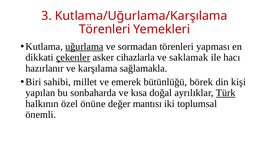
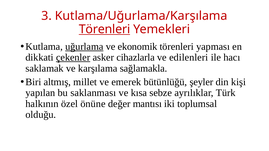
Törenleri at (104, 29) underline: none -> present
sormadan: sormadan -> ekonomik
saklamak: saklamak -> edilenleri
hazırlanır: hazırlanır -> saklamak
sahibi: sahibi -> altmış
börek: börek -> şeyler
sonbaharda: sonbaharda -> saklanması
doğal: doğal -> sebze
Türk underline: present -> none
önemli: önemli -> olduğu
